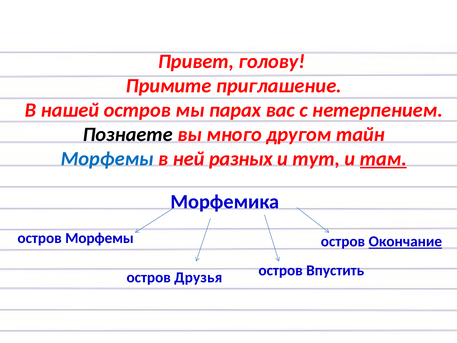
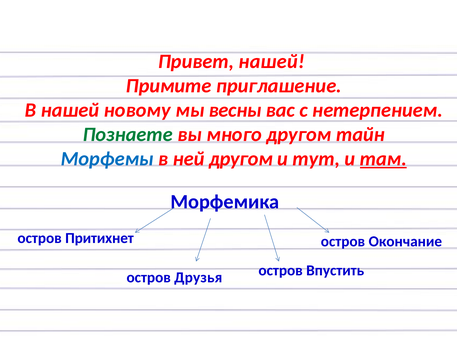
Привет голову: голову -> нашей
нашей остров: остров -> новому
парах: парах -> весны
Познаете colour: black -> green
ней разных: разных -> другом
остров Морфемы: Морфемы -> Притихнет
Окончание underline: present -> none
